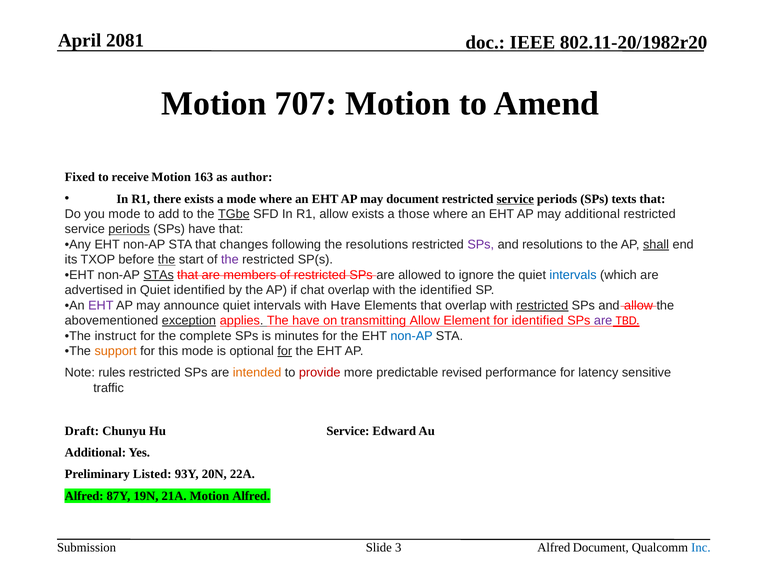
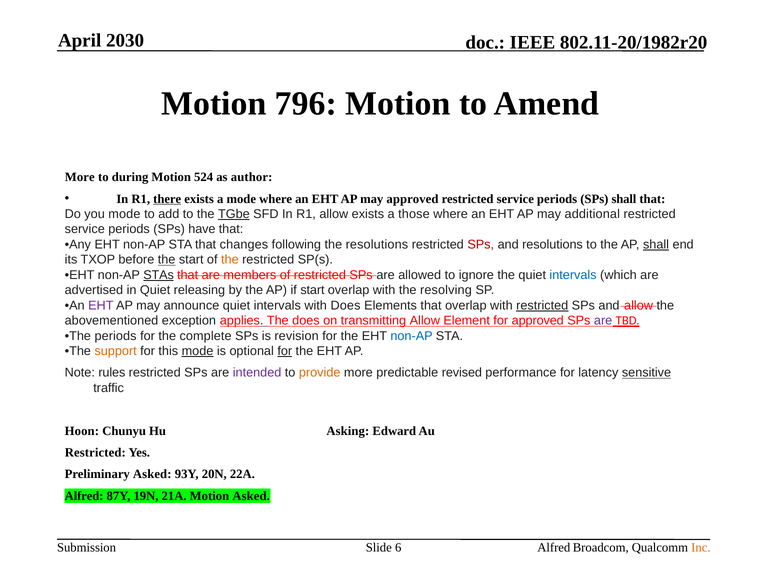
2081: 2081 -> 2030
707: 707 -> 796
Fixed at (80, 177): Fixed -> More
receive: receive -> during
163: 163 -> 524
there underline: none -> present
may document: document -> approved
service at (515, 199) underline: present -> none
SPs texts: texts -> shall
periods at (129, 229) underline: present -> none
SPs at (481, 244) colour: purple -> red
the at (230, 260) colour: purple -> orange
Quiet identified: identified -> releasing
if chat: chat -> start
the identified: identified -> resolving
with Have: Have -> Does
exception underline: present -> none
The have: have -> does
for identified: identified -> approved
The instruct: instruct -> periods
minutes: minutes -> revision
mode at (198, 351) underline: none -> present
intended colour: orange -> purple
provide colour: red -> orange
sensitive underline: none -> present
Draft: Draft -> Hoon
Hu Service: Service -> Asking
Additional at (95, 452): Additional -> Restricted
Preliminary Listed: Listed -> Asked
Motion Alfred: Alfred -> Asked
3: 3 -> 6
Alfred Document: Document -> Broadcom
Inc colour: blue -> orange
